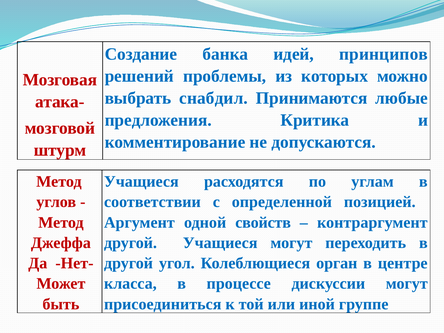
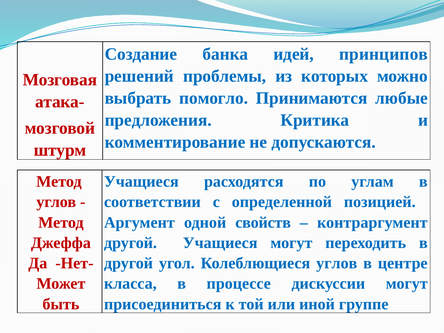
снабдил: снабдил -> помогло
Колеблющиеся орган: орган -> углов
